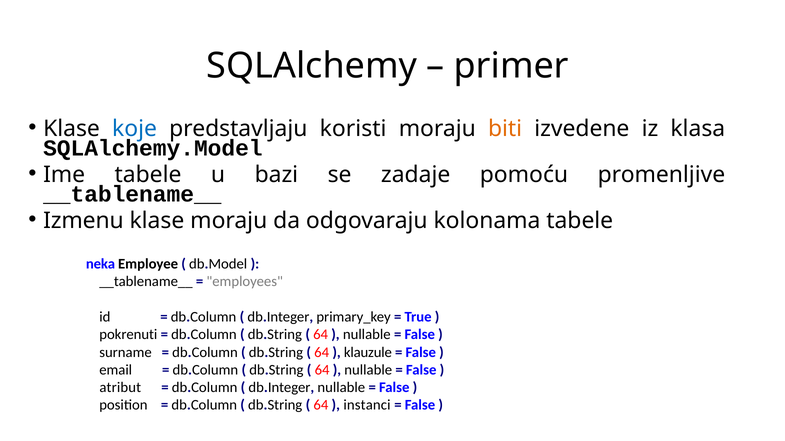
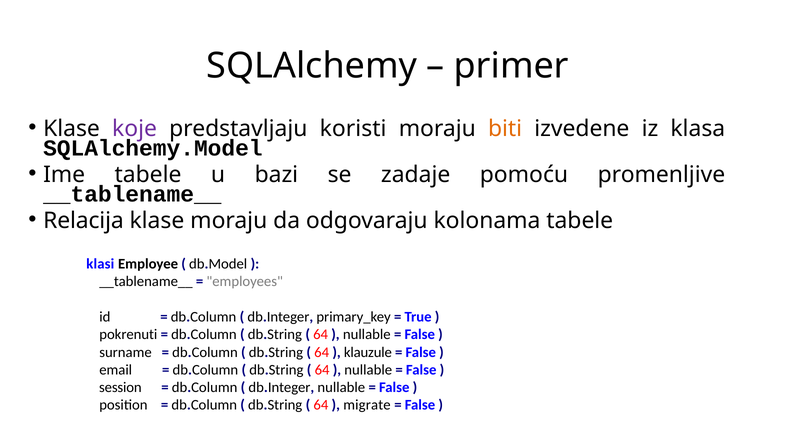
koje colour: blue -> purple
Izmenu: Izmenu -> Relacija
neka: neka -> klasi
atribut: atribut -> session
instanci: instanci -> migrate
